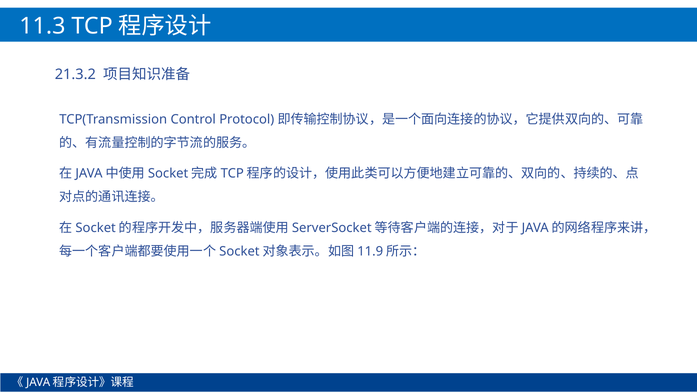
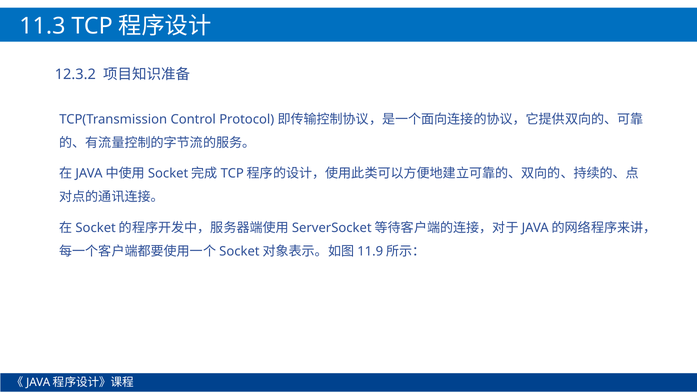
21.3.2: 21.3.2 -> 12.3.2
